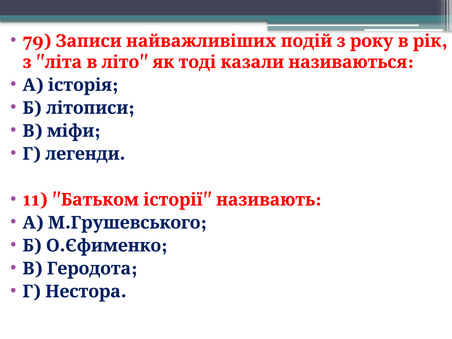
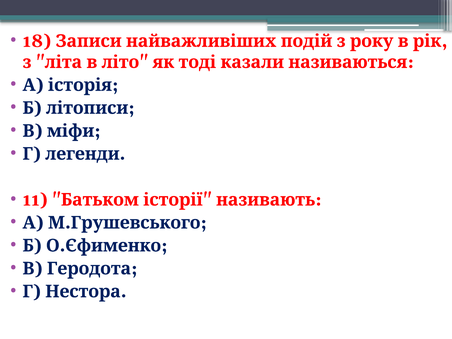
79: 79 -> 18
